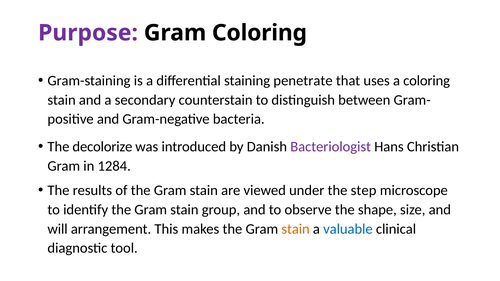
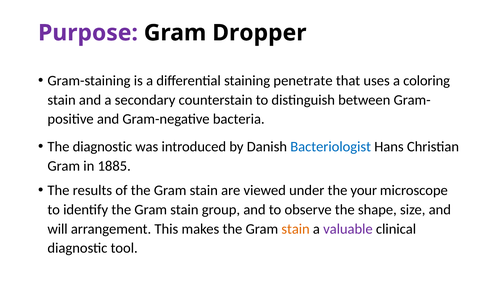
Gram Coloring: Coloring -> Dropper
The decolorize: decolorize -> diagnostic
Bacteriologist colour: purple -> blue
1284: 1284 -> 1885
step: step -> your
valuable colour: blue -> purple
